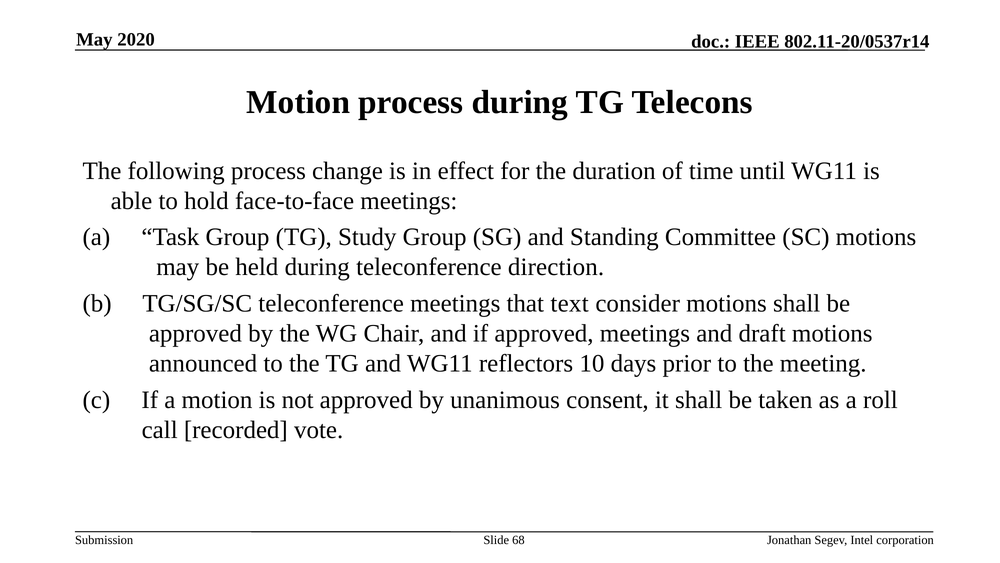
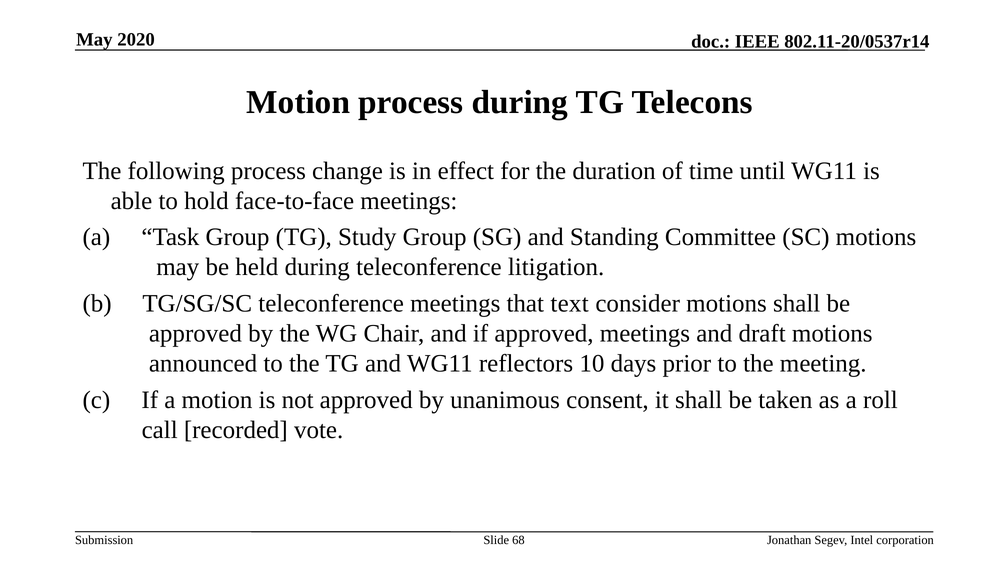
direction: direction -> litigation
